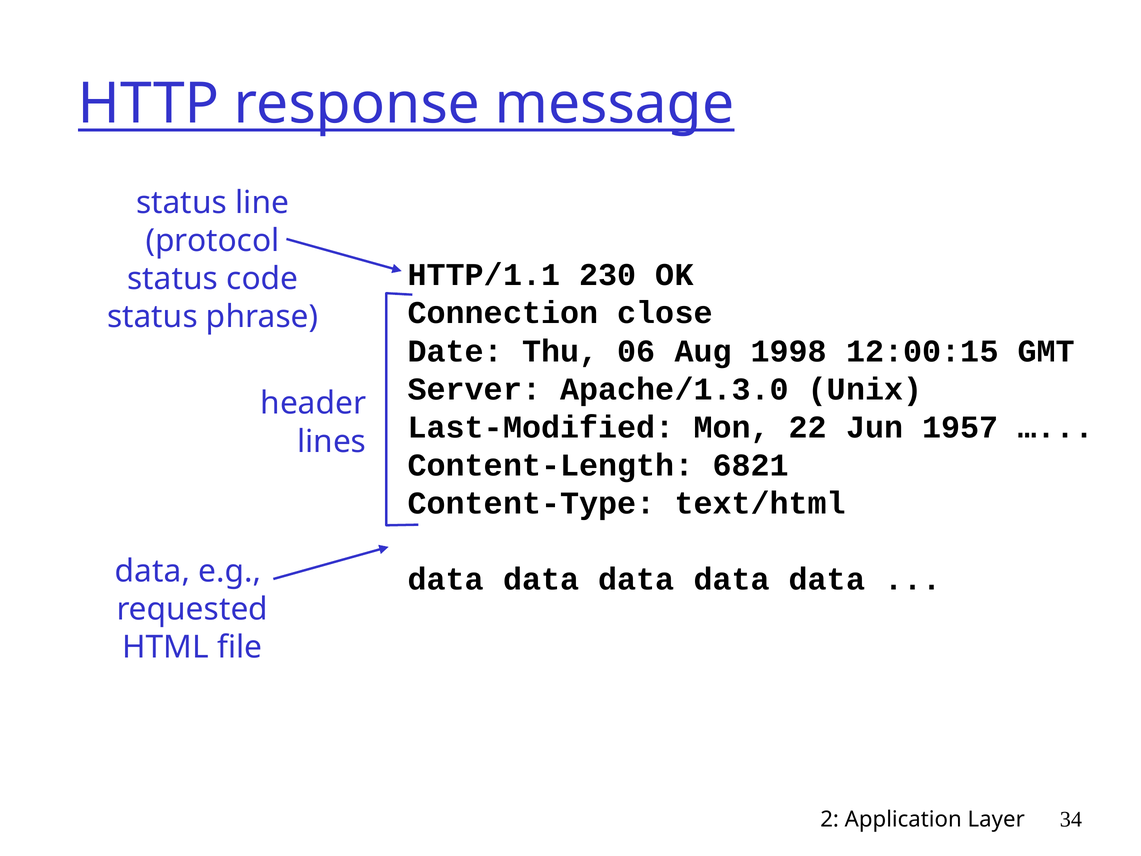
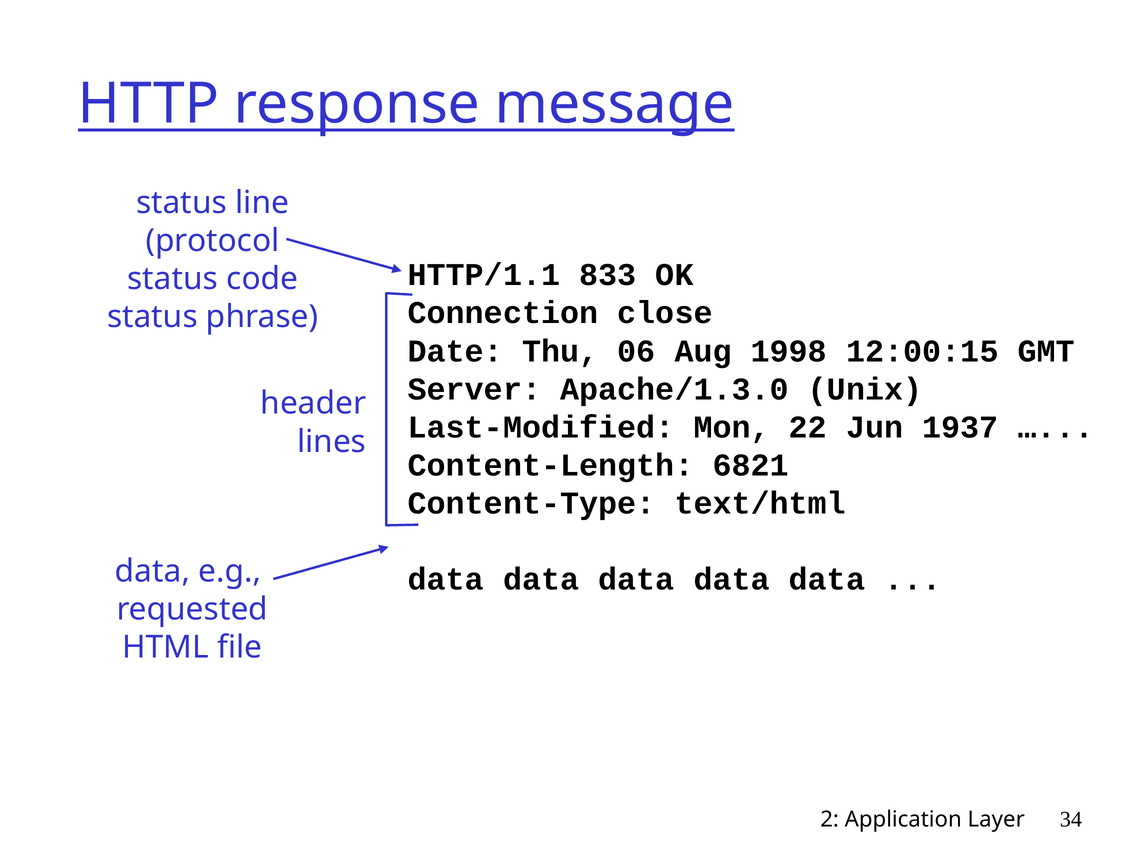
230: 230 -> 833
1957: 1957 -> 1937
